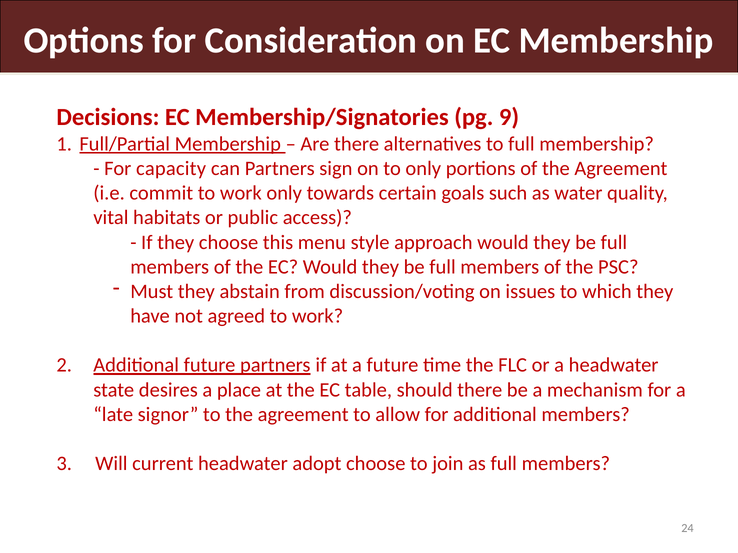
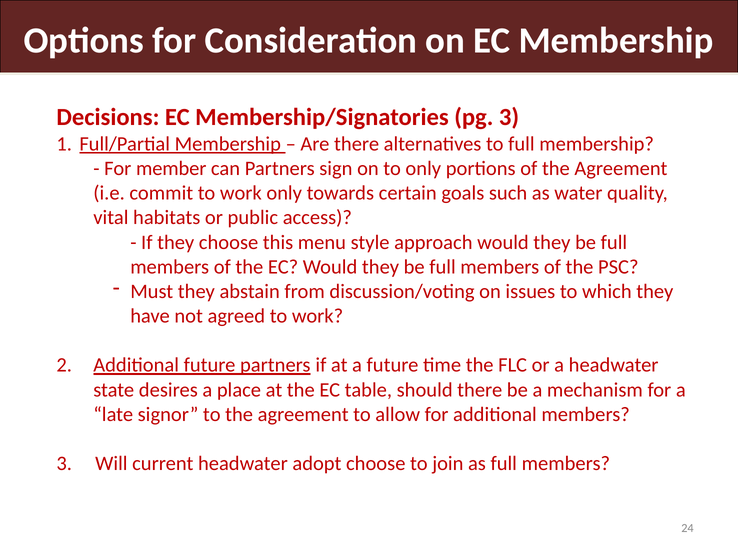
pg 9: 9 -> 3
capacity: capacity -> member
